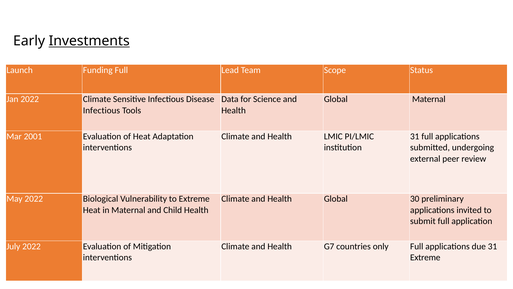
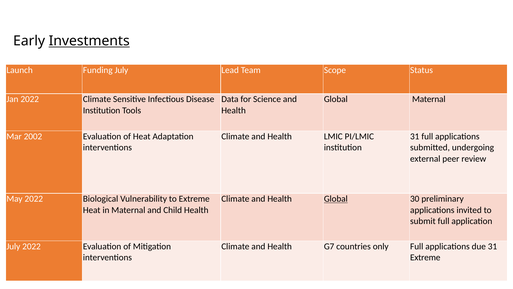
Funding Full: Full -> July
Infectious at (102, 110): Infectious -> Institution
2001: 2001 -> 2002
Global at (336, 199) underline: none -> present
